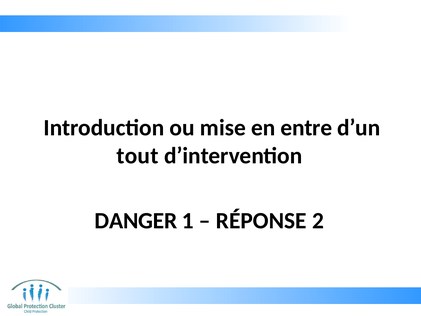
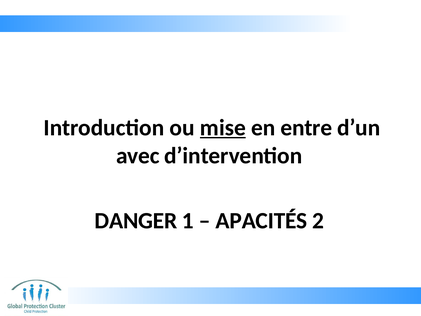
mise underline: none -> present
tout: tout -> avec
RÉPONSE: RÉPONSE -> APACITÉS
